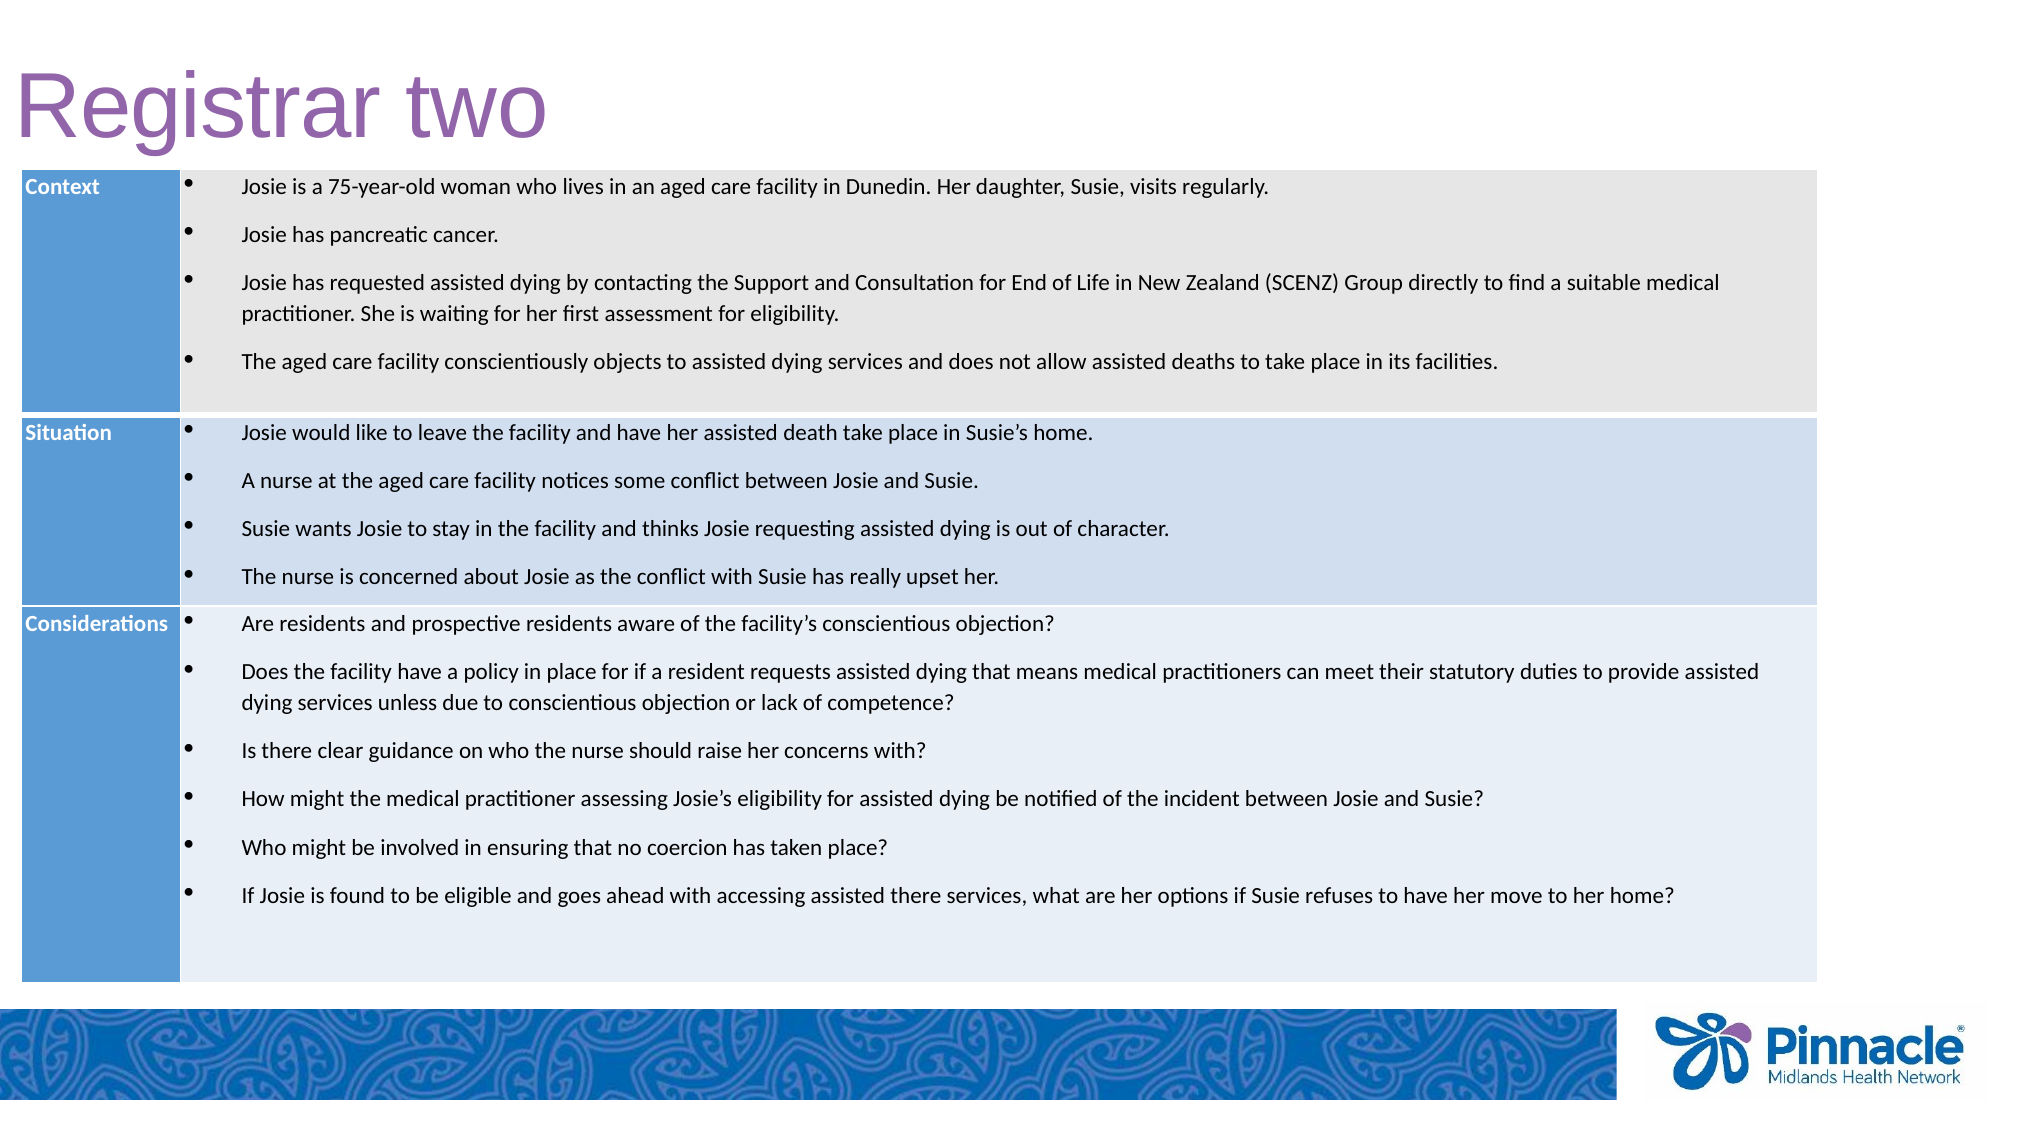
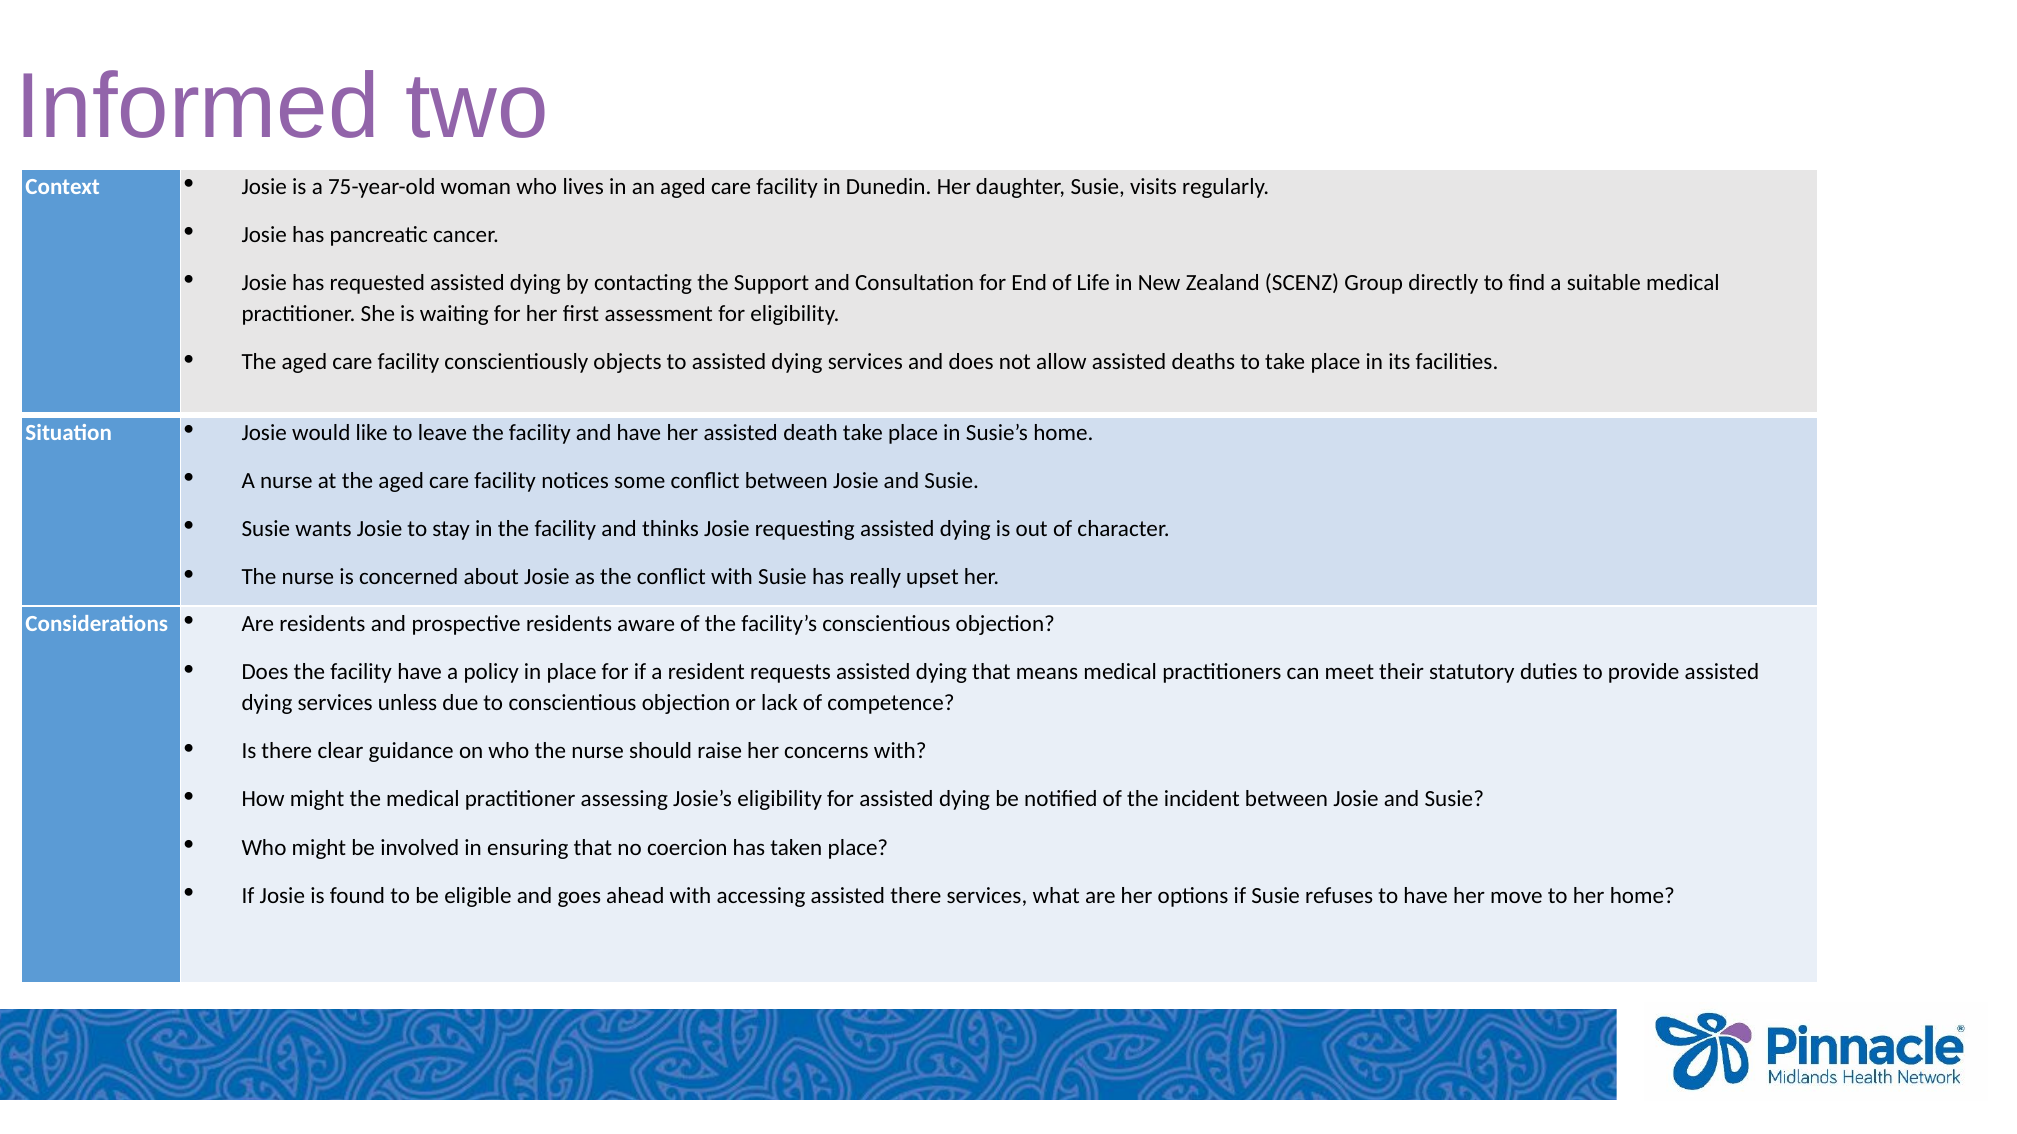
Registrar: Registrar -> Informed
